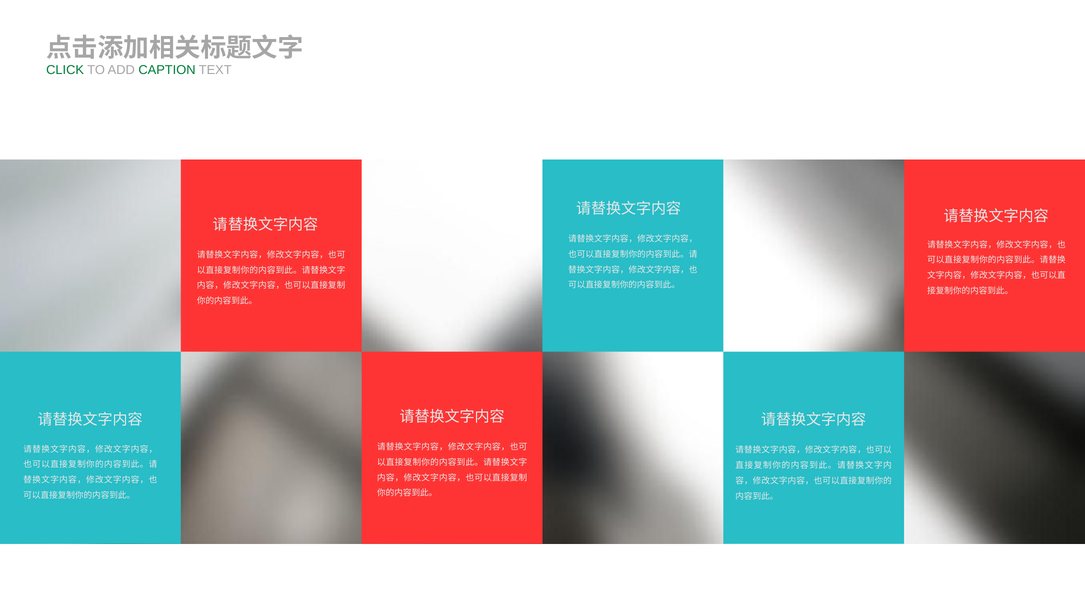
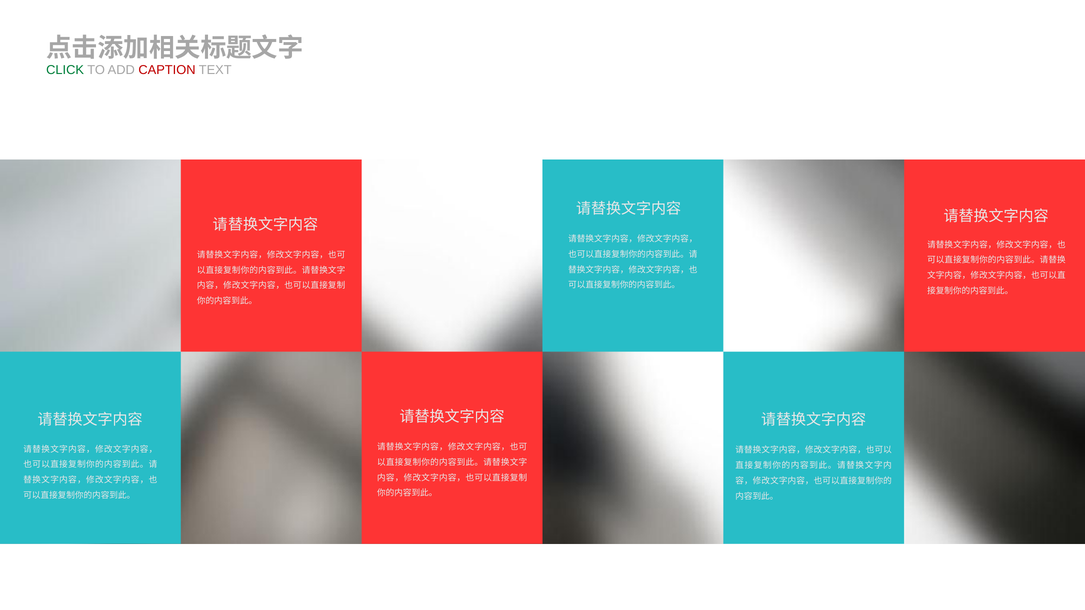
CAPTION colour: green -> red
